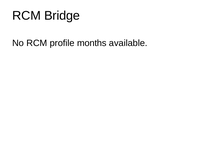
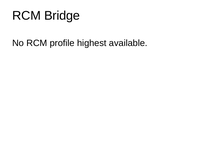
months: months -> highest
